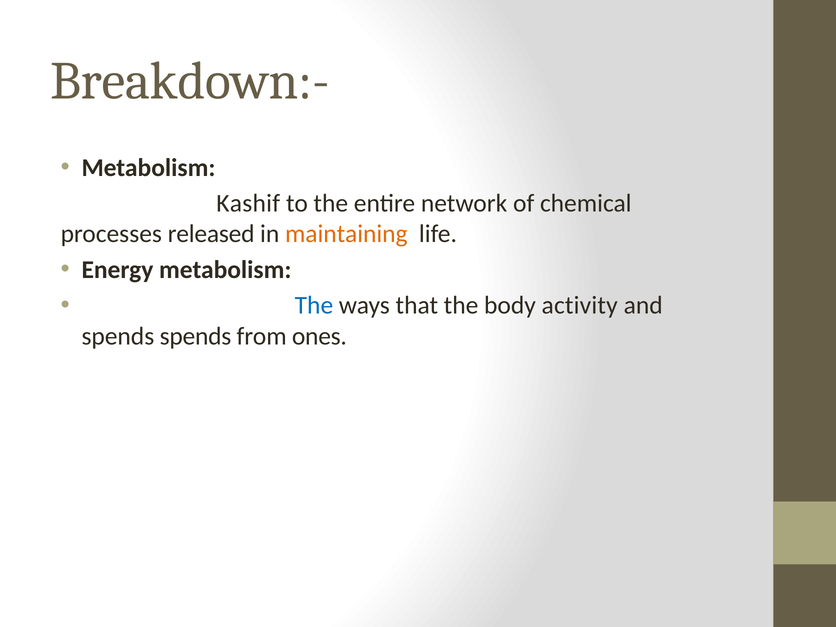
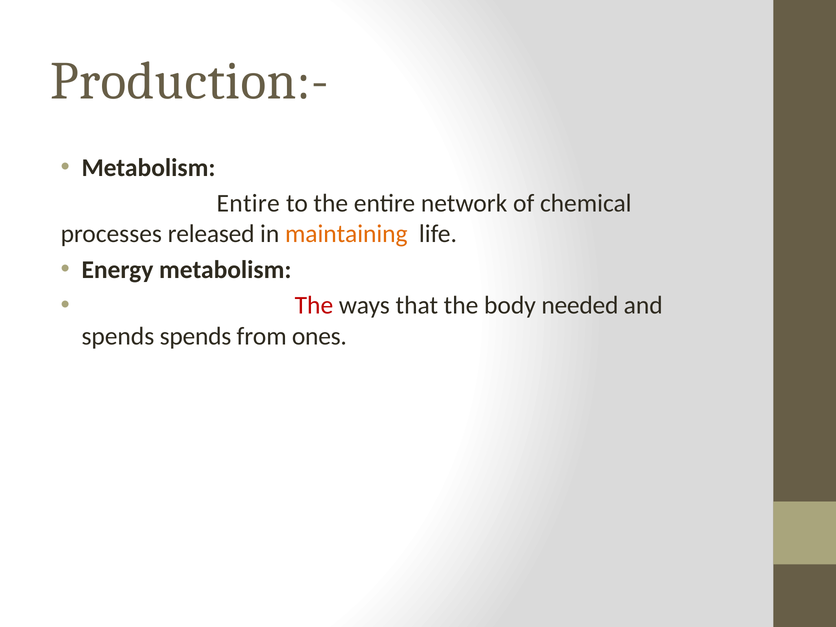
Breakdown:-: Breakdown:- -> Production:-
Kashif at (248, 203): Kashif -> Entire
The at (314, 305) colour: blue -> red
activity: activity -> needed
